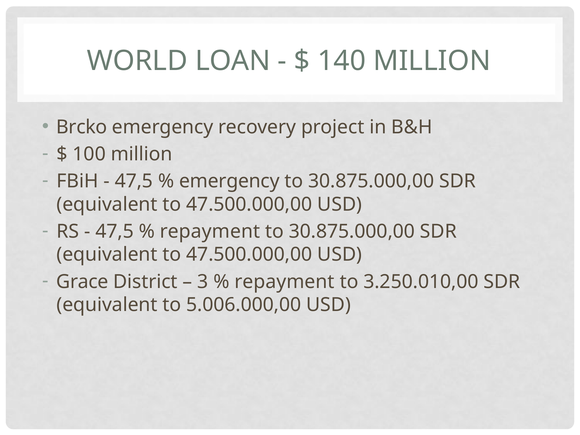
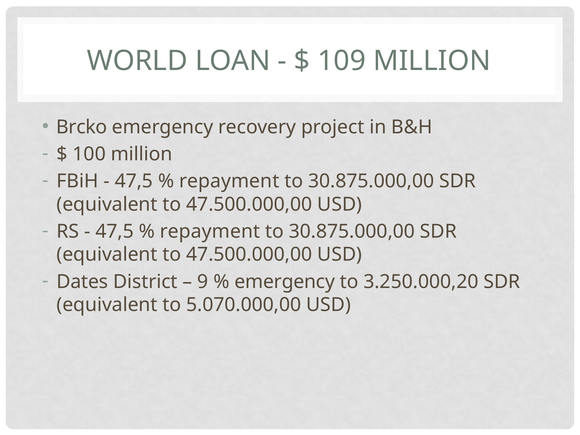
140: 140 -> 109
emergency at (229, 181): emergency -> repayment
Grace: Grace -> Dates
3: 3 -> 9
repayment at (285, 282): repayment -> emergency
3.250.010,00: 3.250.010,00 -> 3.250.000,20
5.006.000,00: 5.006.000,00 -> 5.070.000,00
